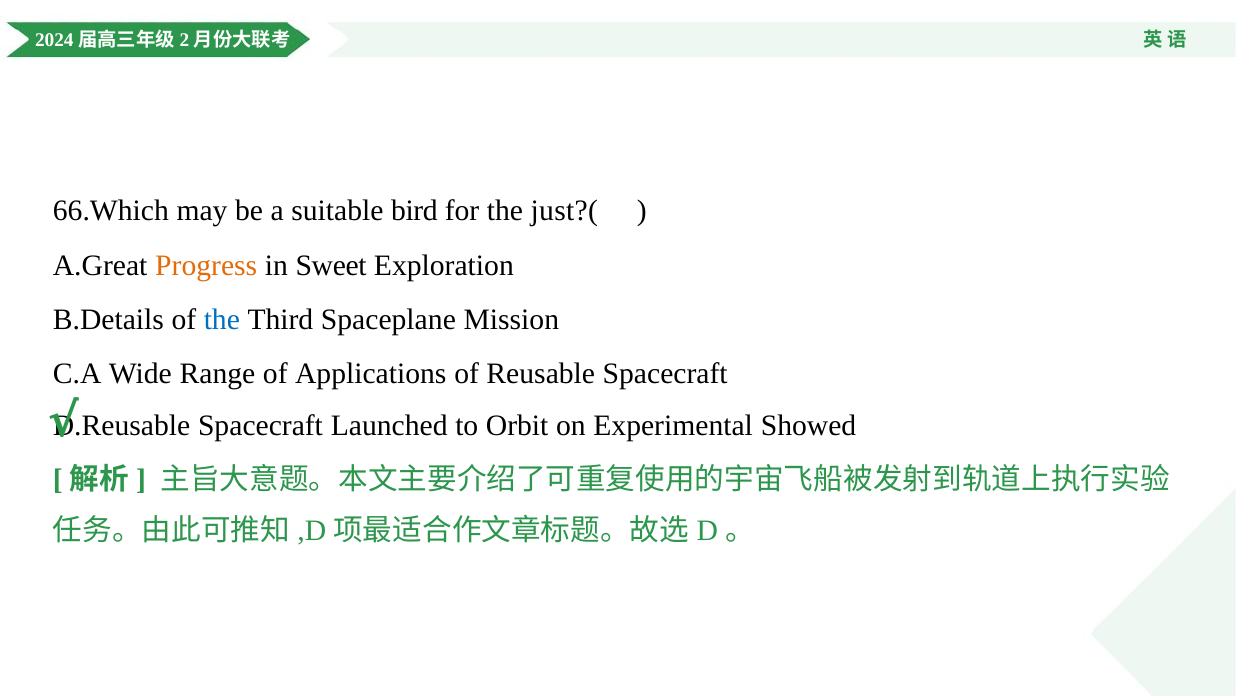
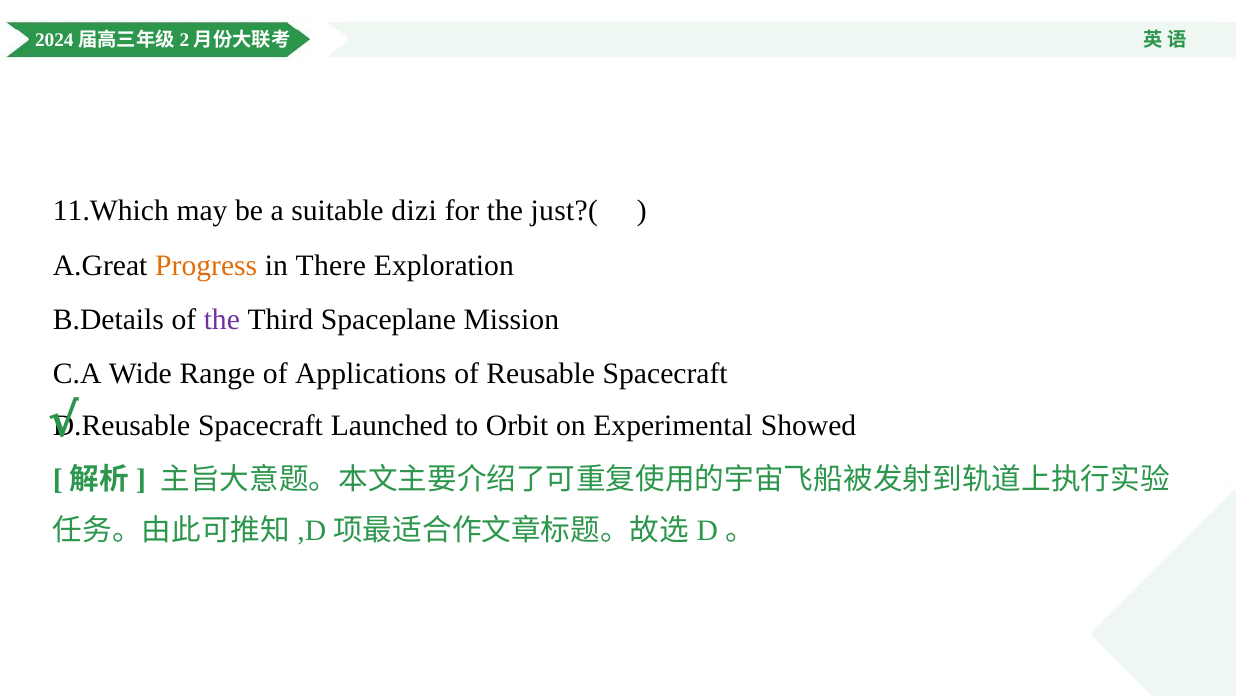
66.Which: 66.Which -> 11.Which
bird: bird -> dizi
Sweet: Sweet -> There
the at (222, 319) colour: blue -> purple
